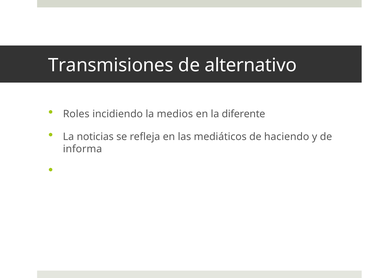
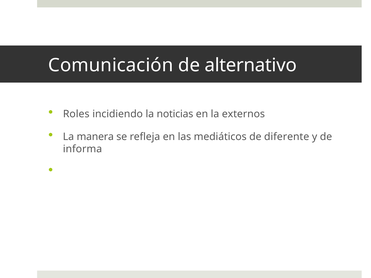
Transmisiones: Transmisiones -> Comunicación
medios: medios -> noticias
diferente: diferente -> externos
noticias: noticias -> manera
haciendo: haciendo -> diferente
